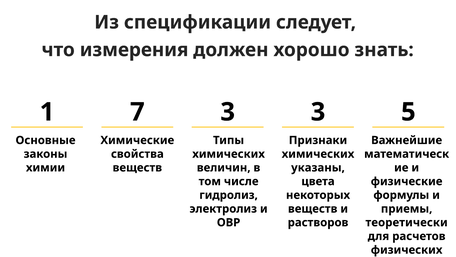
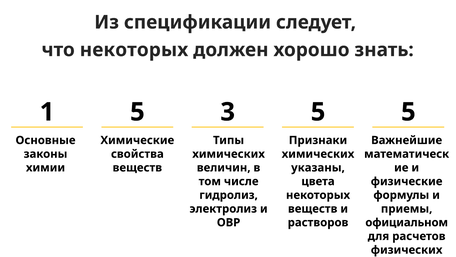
что измерения: измерения -> некоторых
1 7: 7 -> 5
3 3: 3 -> 5
теоретически: теоретически -> официальном
